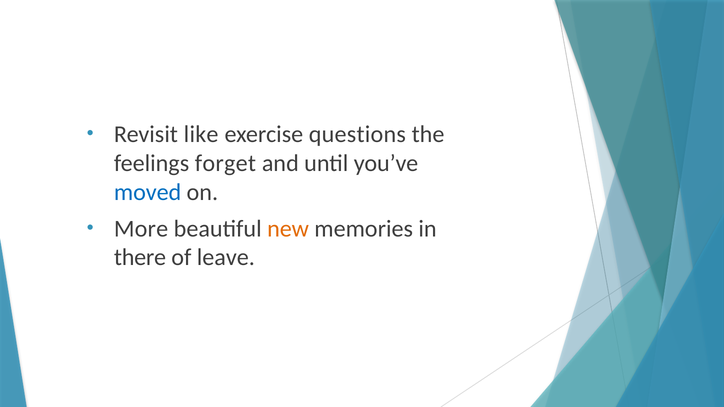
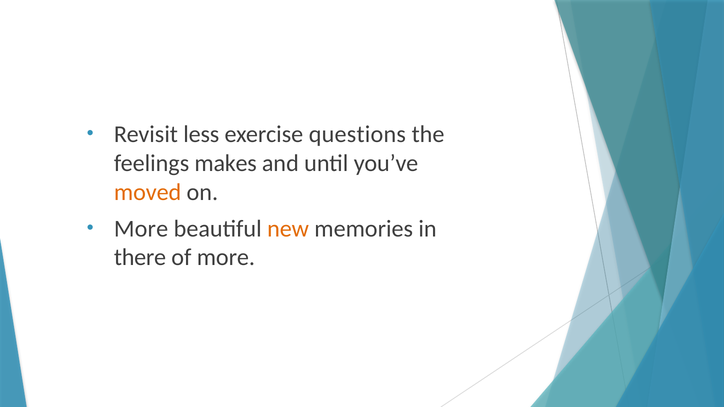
like: like -> less
forget: forget -> makes
moved colour: blue -> orange
of leave: leave -> more
